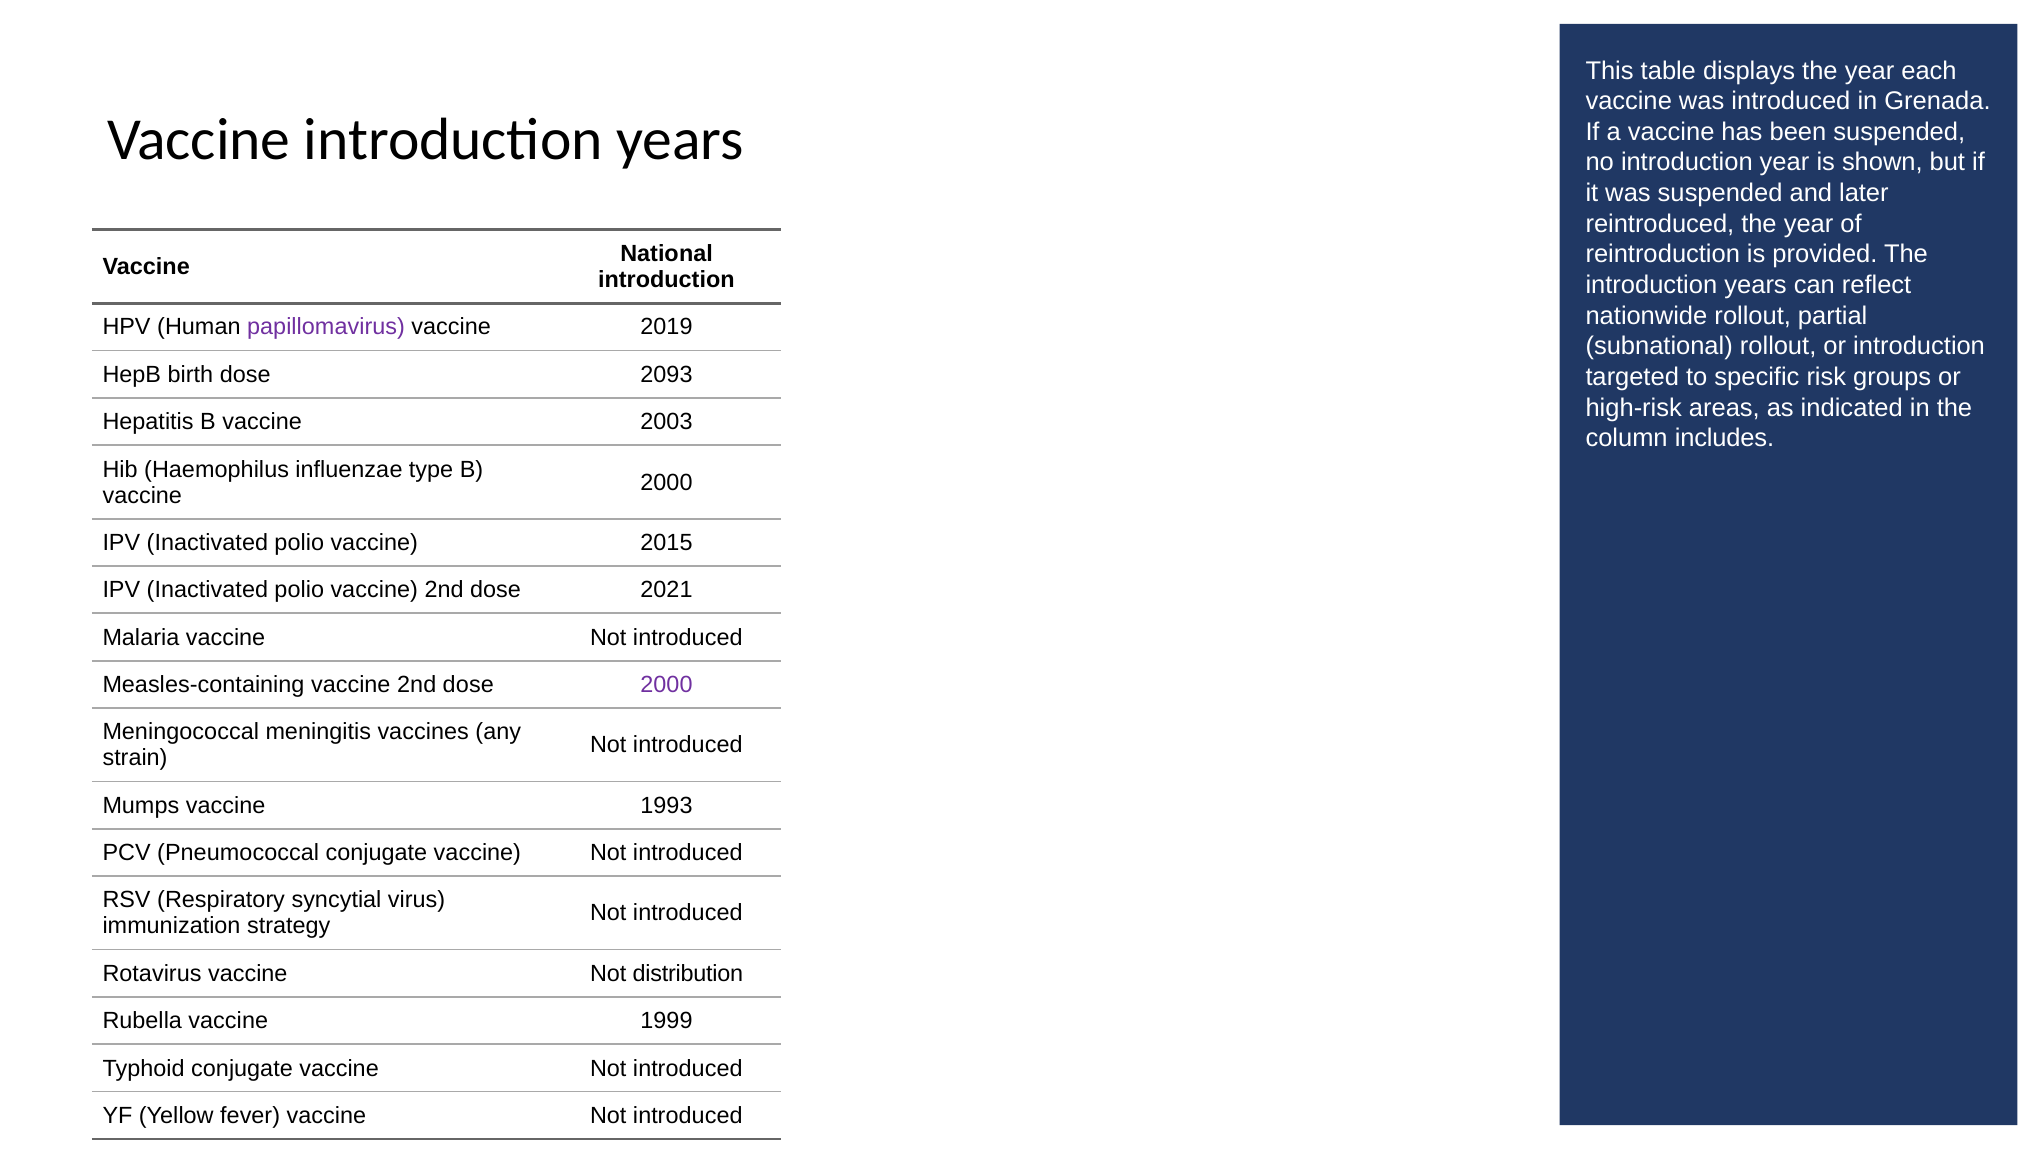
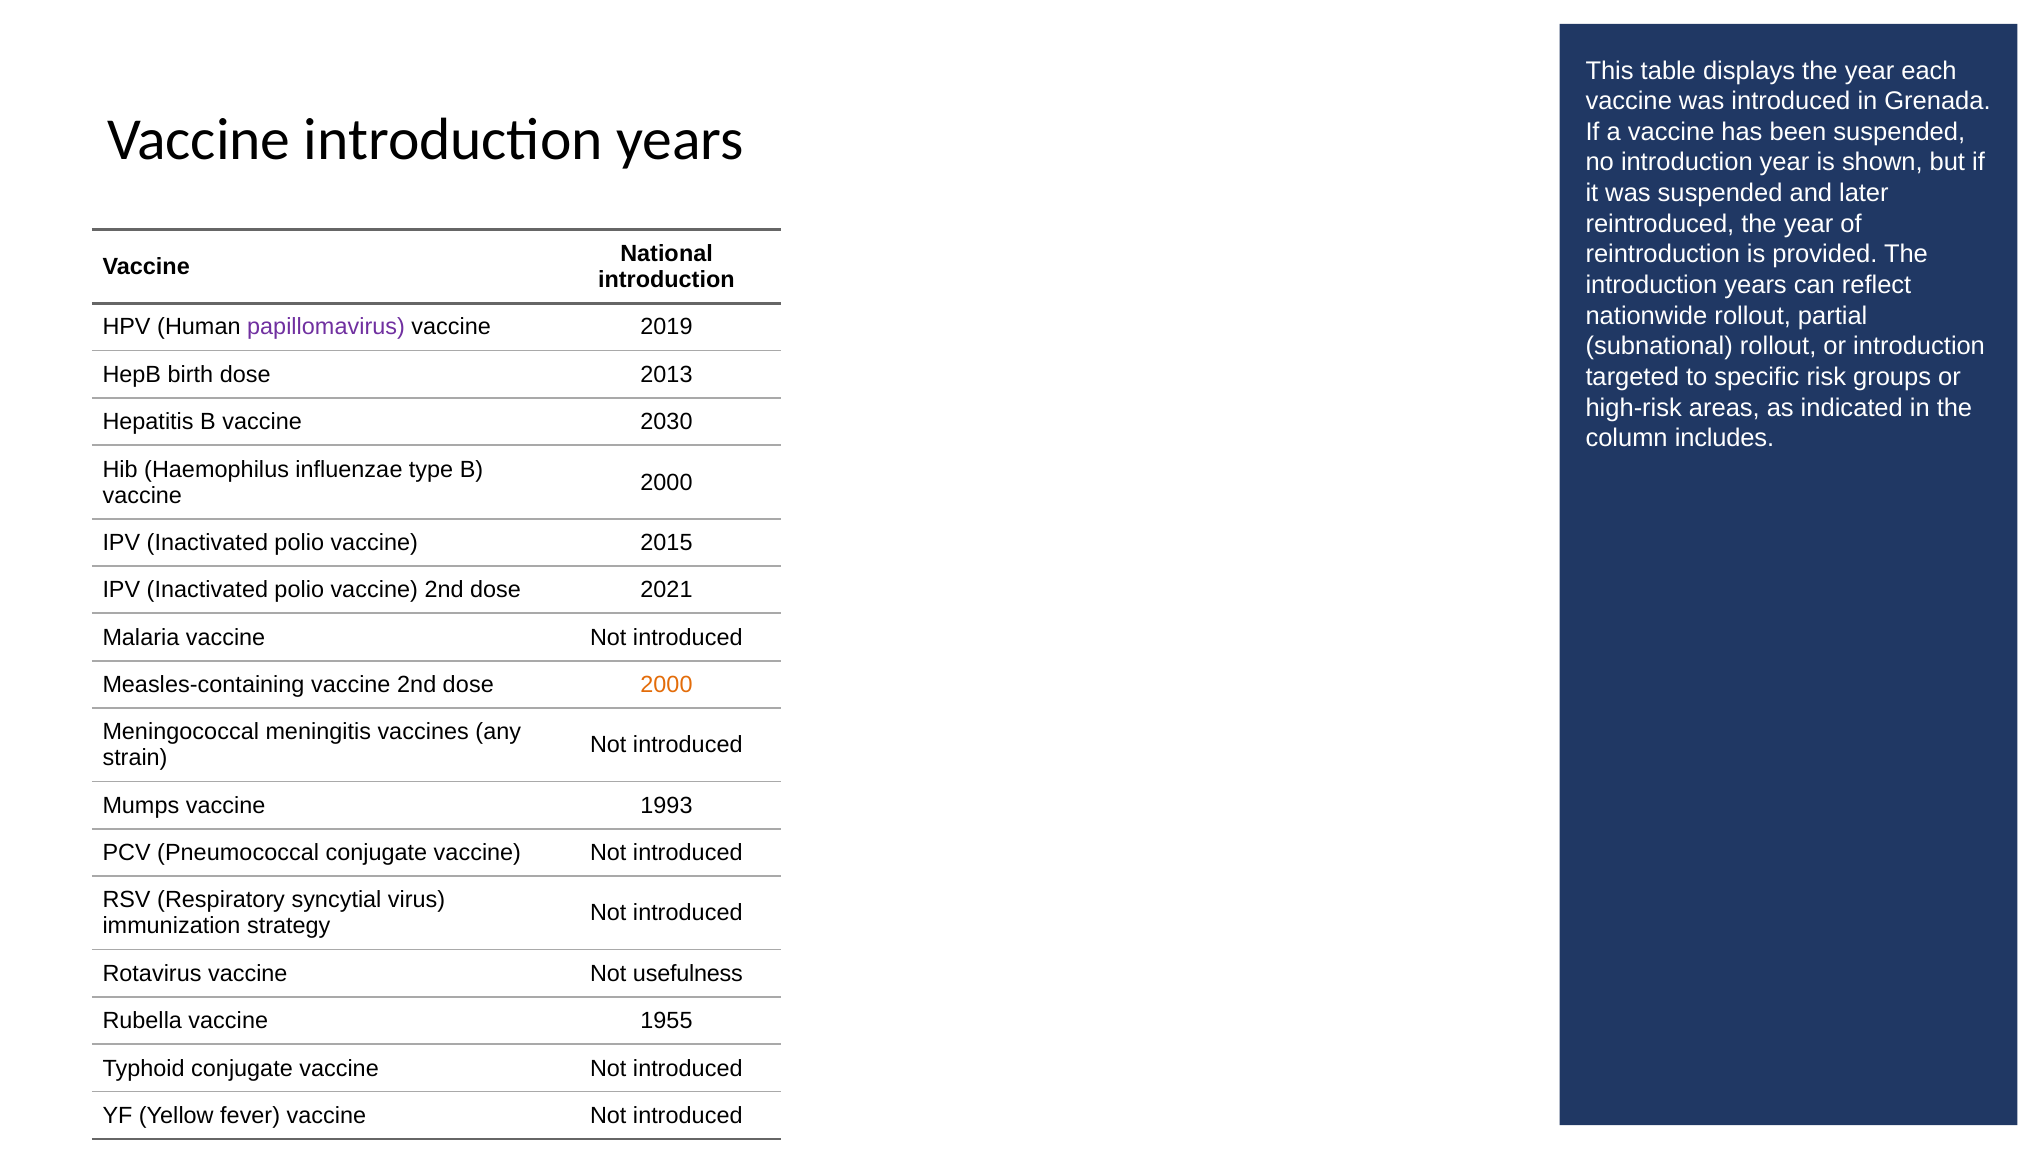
2093: 2093 -> 2013
2003: 2003 -> 2030
2000 at (666, 685) colour: purple -> orange
distribution: distribution -> usefulness
1999: 1999 -> 1955
